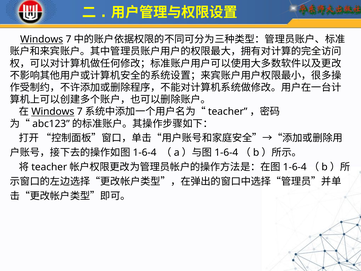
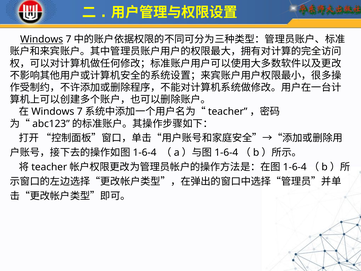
Windows at (53, 112) underline: present -> none
